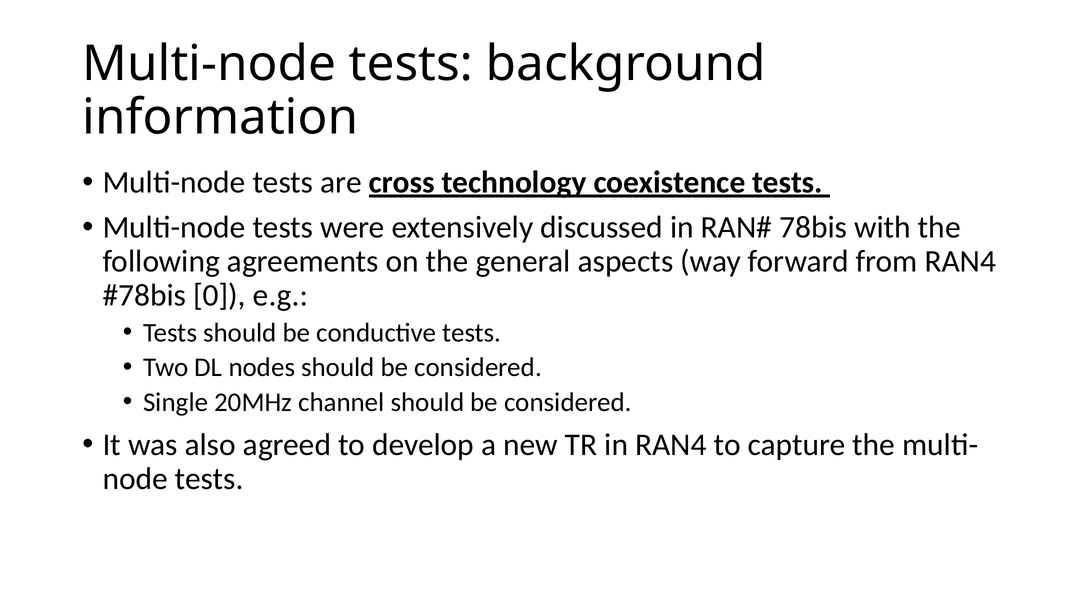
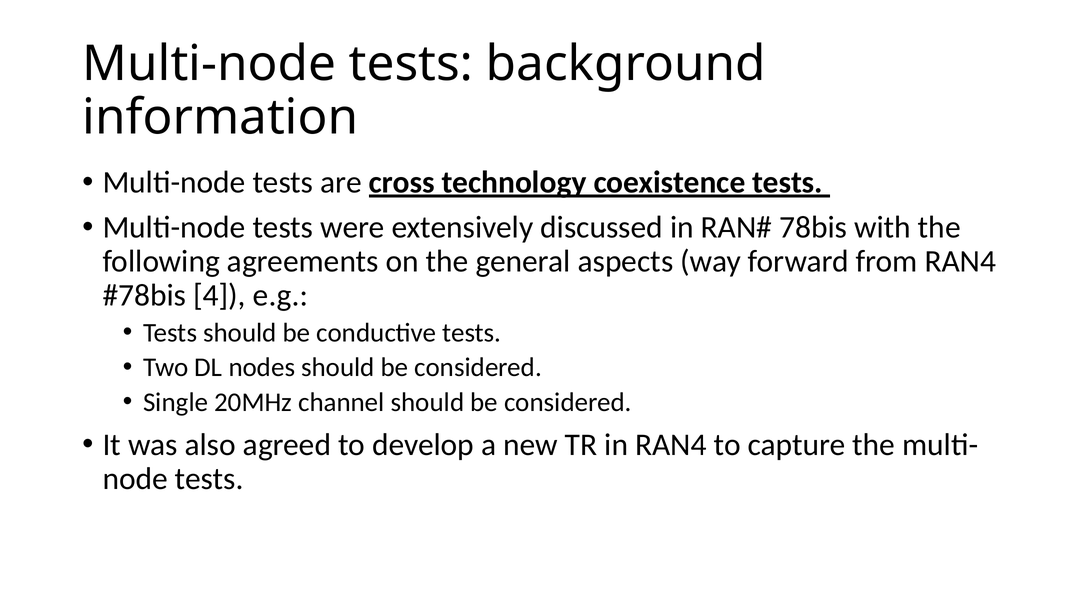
0: 0 -> 4
